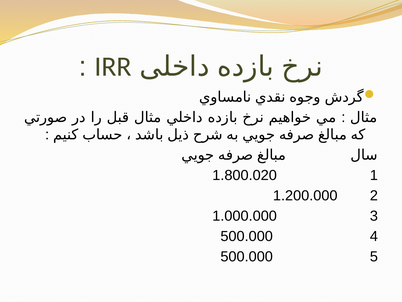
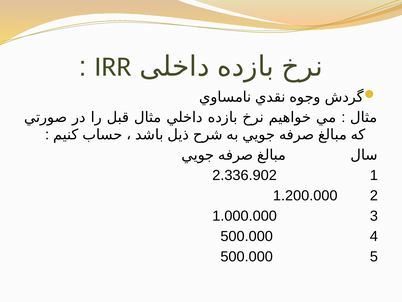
1.800.020: 1.800.020 -> 2.336.902
